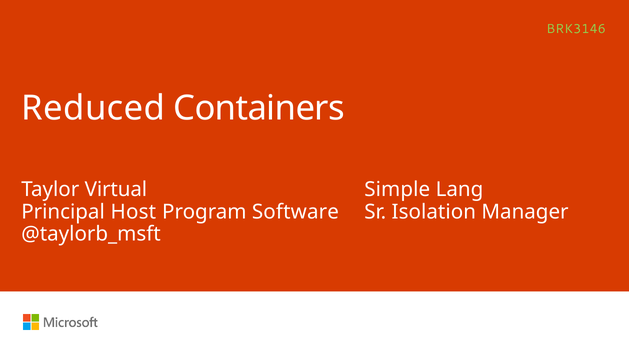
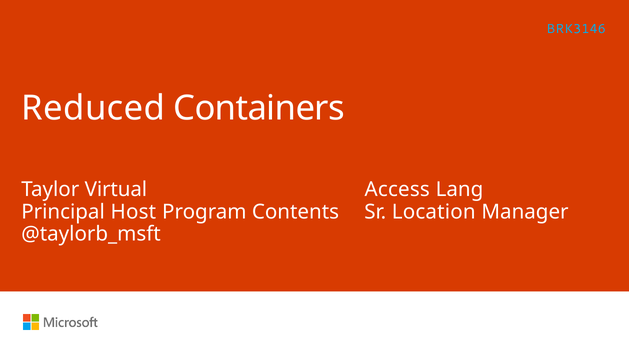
BRK3146 colour: light green -> light blue
Simple: Simple -> Access
Software: Software -> Contents
Isolation: Isolation -> Location
